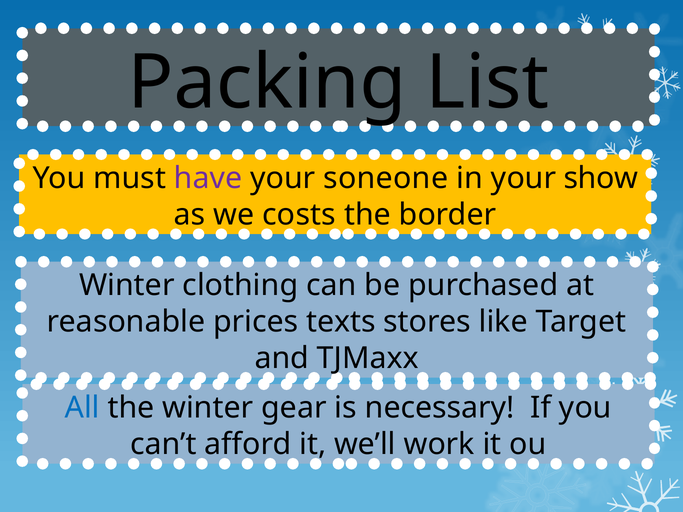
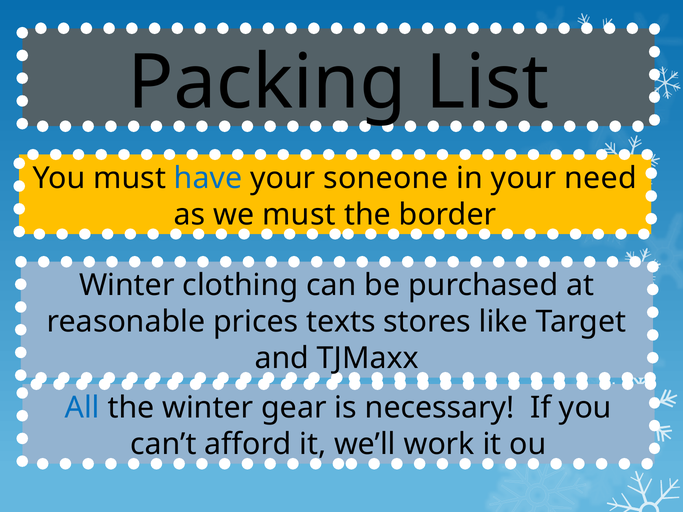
have colour: purple -> blue
show: show -> need
we costs: costs -> must
